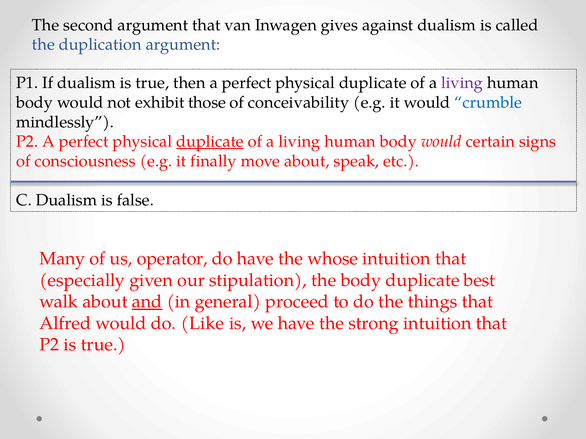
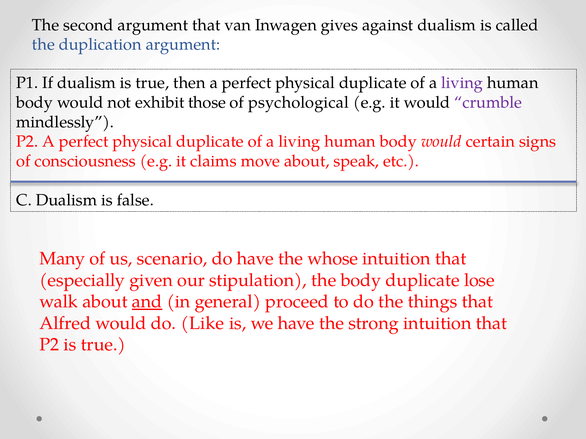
conceivability: conceivability -> psychological
crumble colour: blue -> purple
duplicate at (210, 142) underline: present -> none
finally: finally -> claims
operator: operator -> scenario
best: best -> lose
